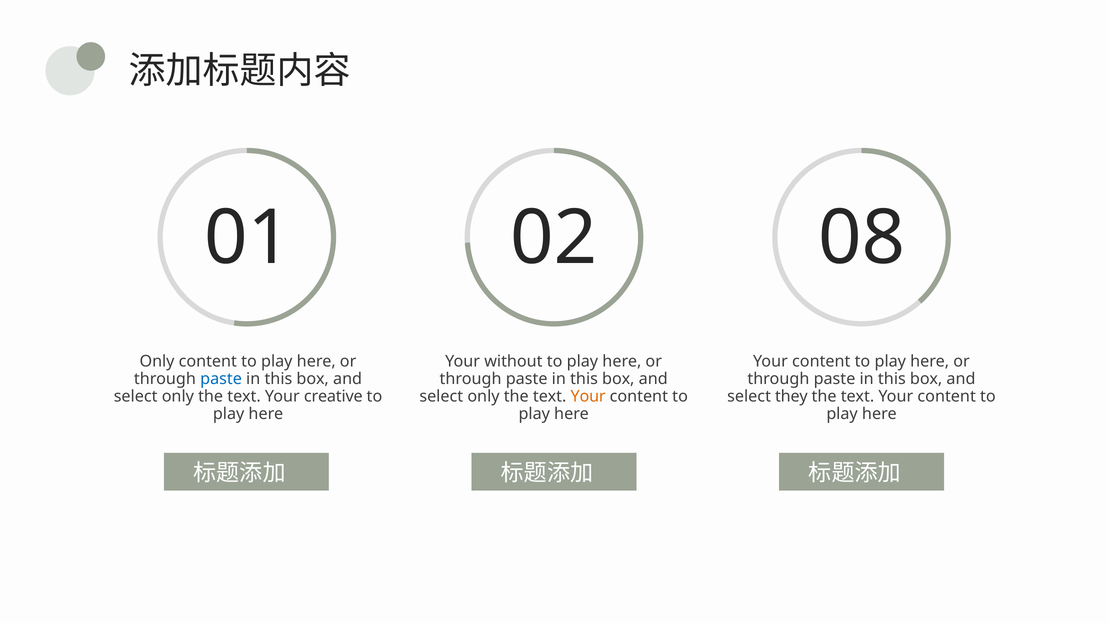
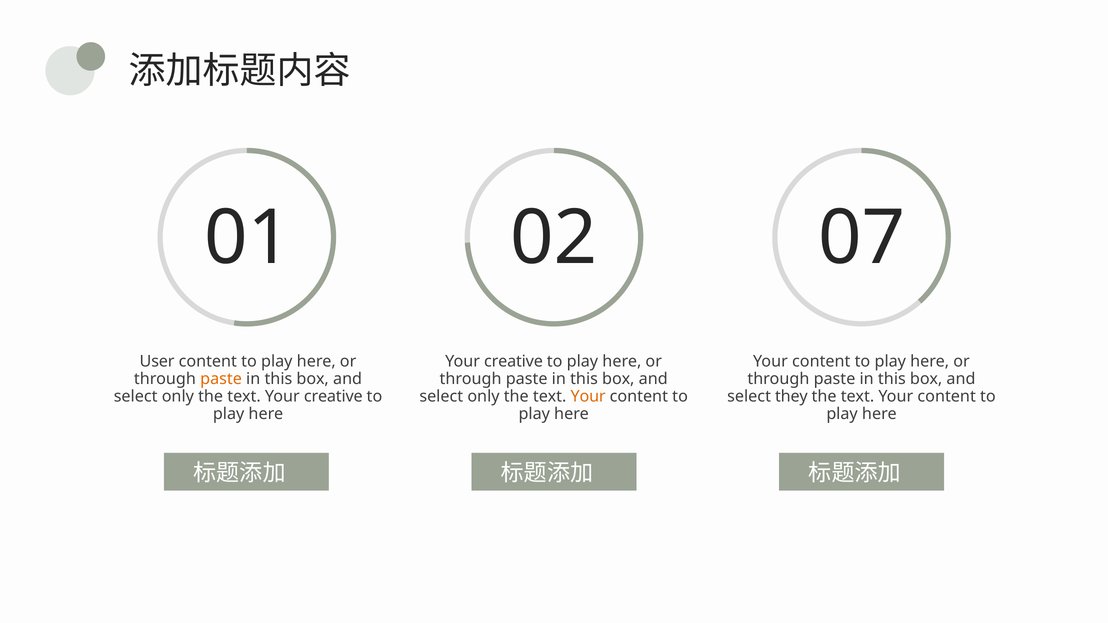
08: 08 -> 07
Only at (157, 362): Only -> User
without at (513, 362): without -> creative
paste at (221, 379) colour: blue -> orange
